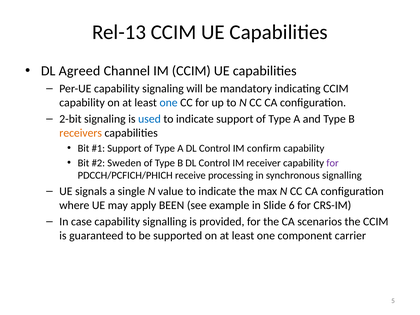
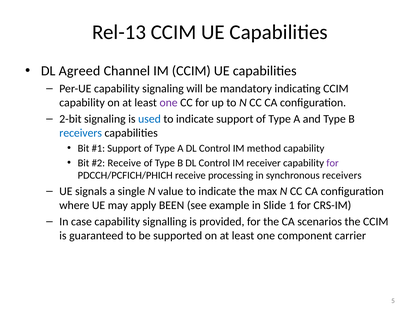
one at (169, 103) colour: blue -> purple
receivers at (81, 133) colour: orange -> blue
confirm: confirm -> method
Sweden at (124, 163): Sweden -> Receive
synchronous signalling: signalling -> receivers
6: 6 -> 1
